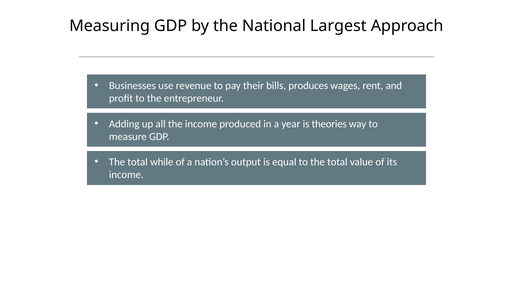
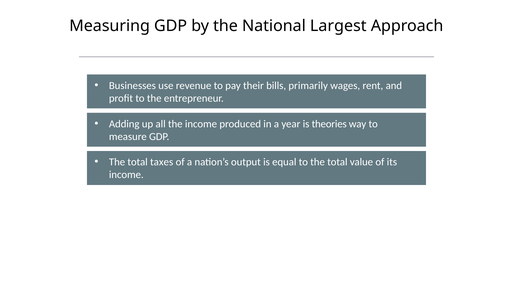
produces: produces -> primarily
while: while -> taxes
